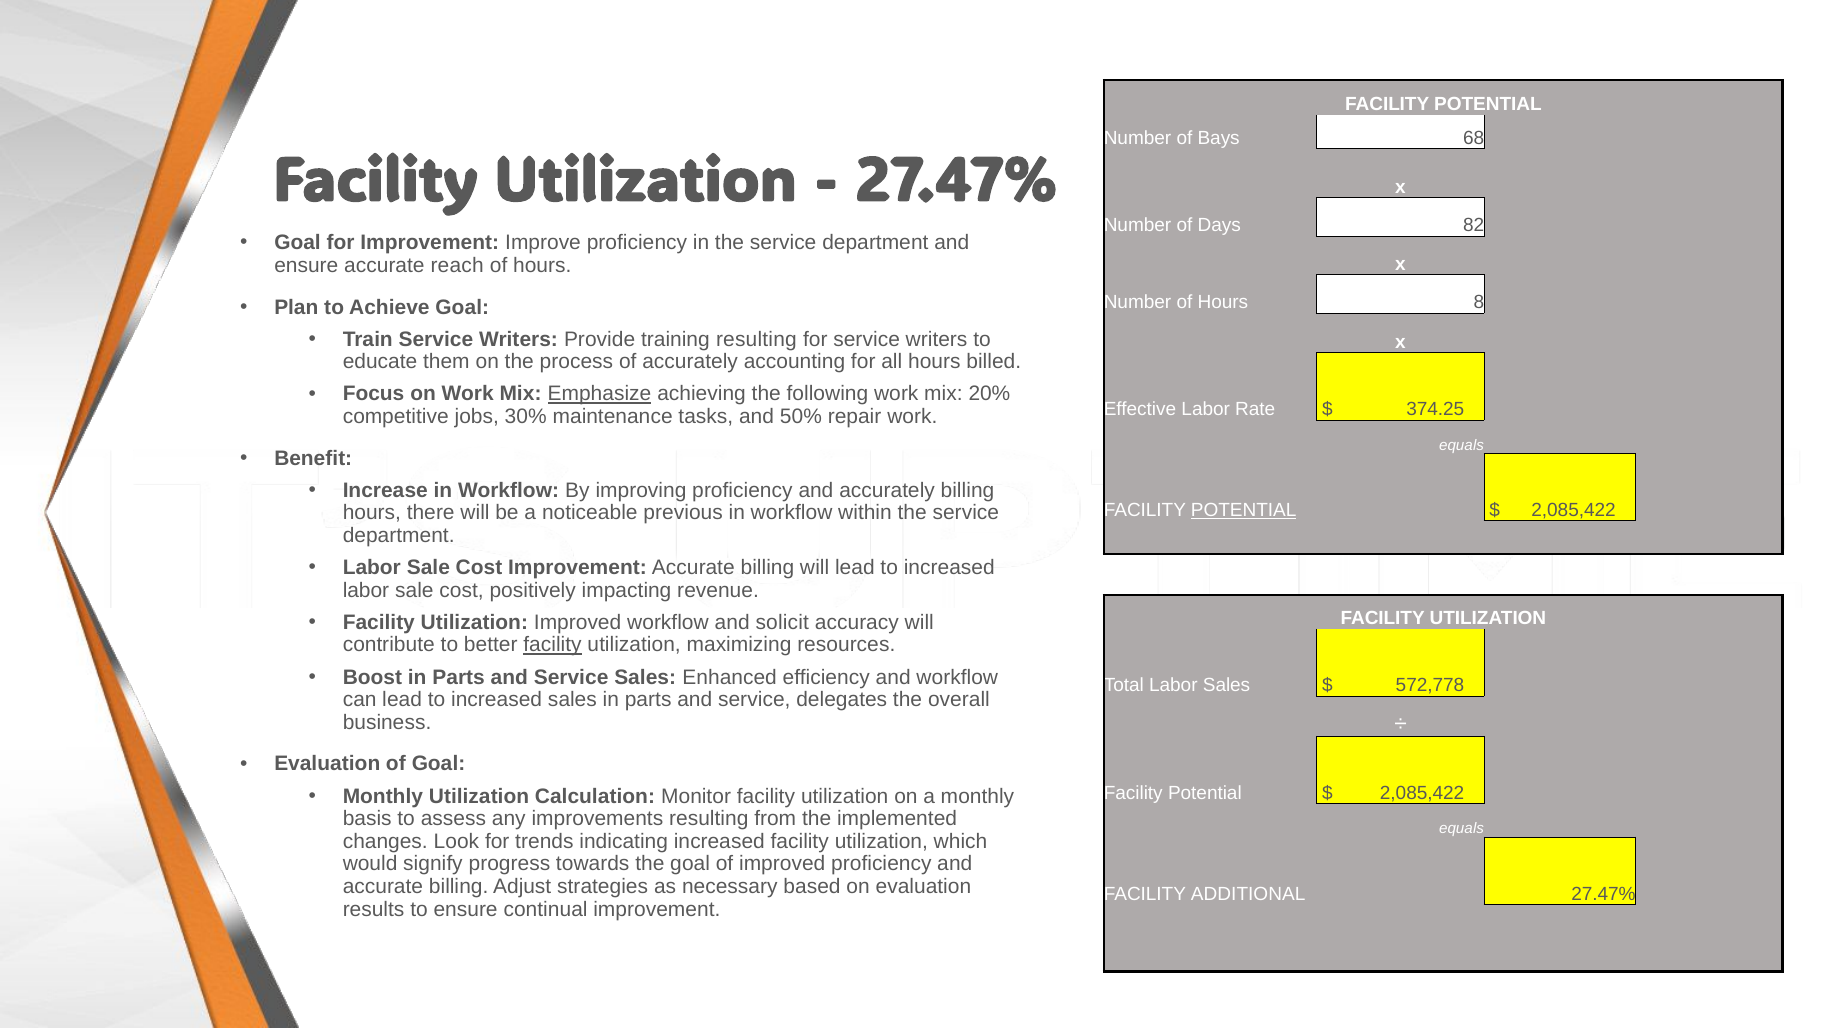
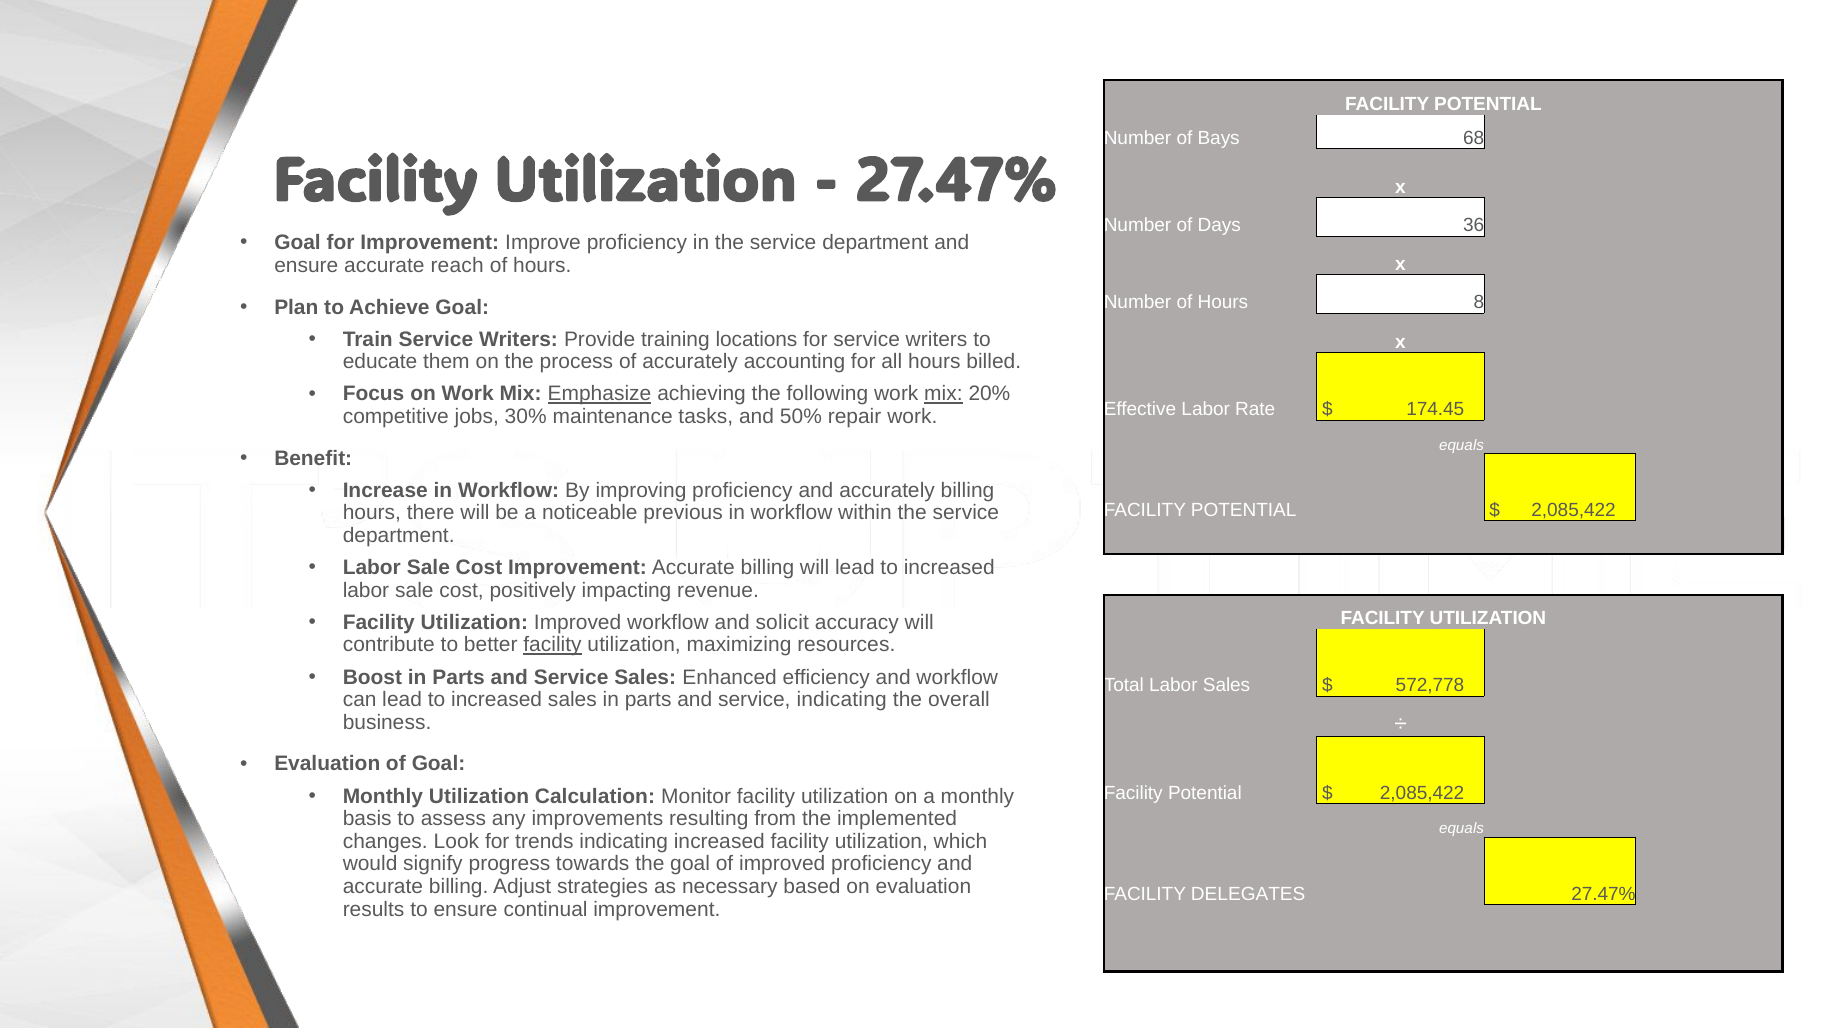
82: 82 -> 36
training resulting: resulting -> locations
mix at (943, 394) underline: none -> present
374.25: 374.25 -> 174.45
POTENTIAL at (1244, 510) underline: present -> none
service delegates: delegates -> indicating
ADDITIONAL: ADDITIONAL -> DELEGATES
